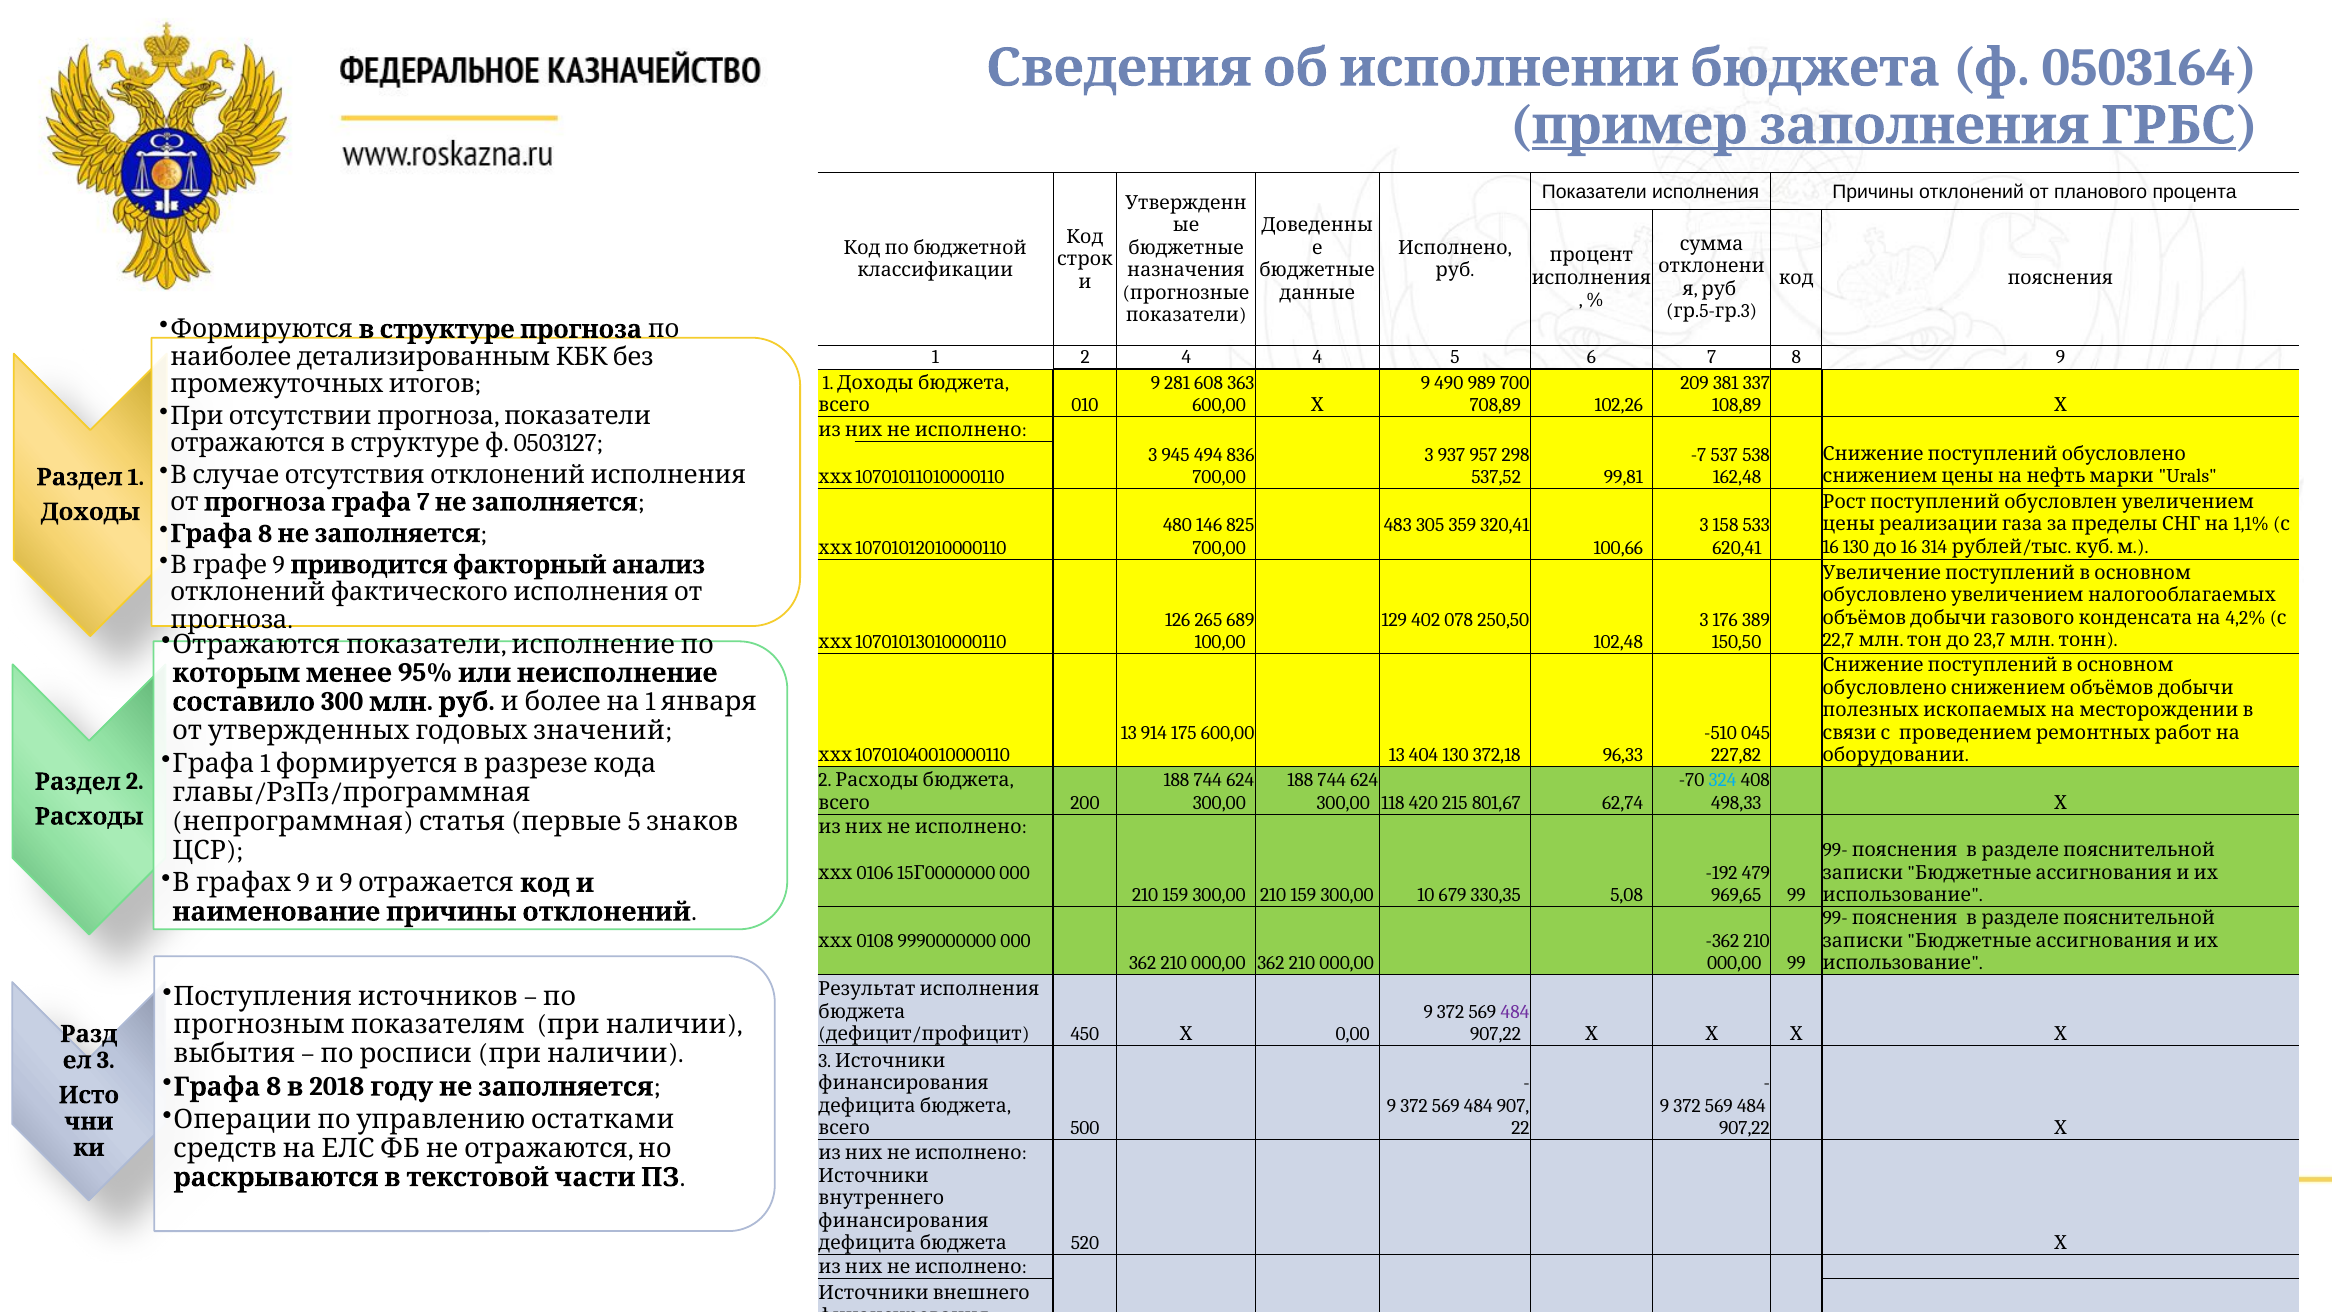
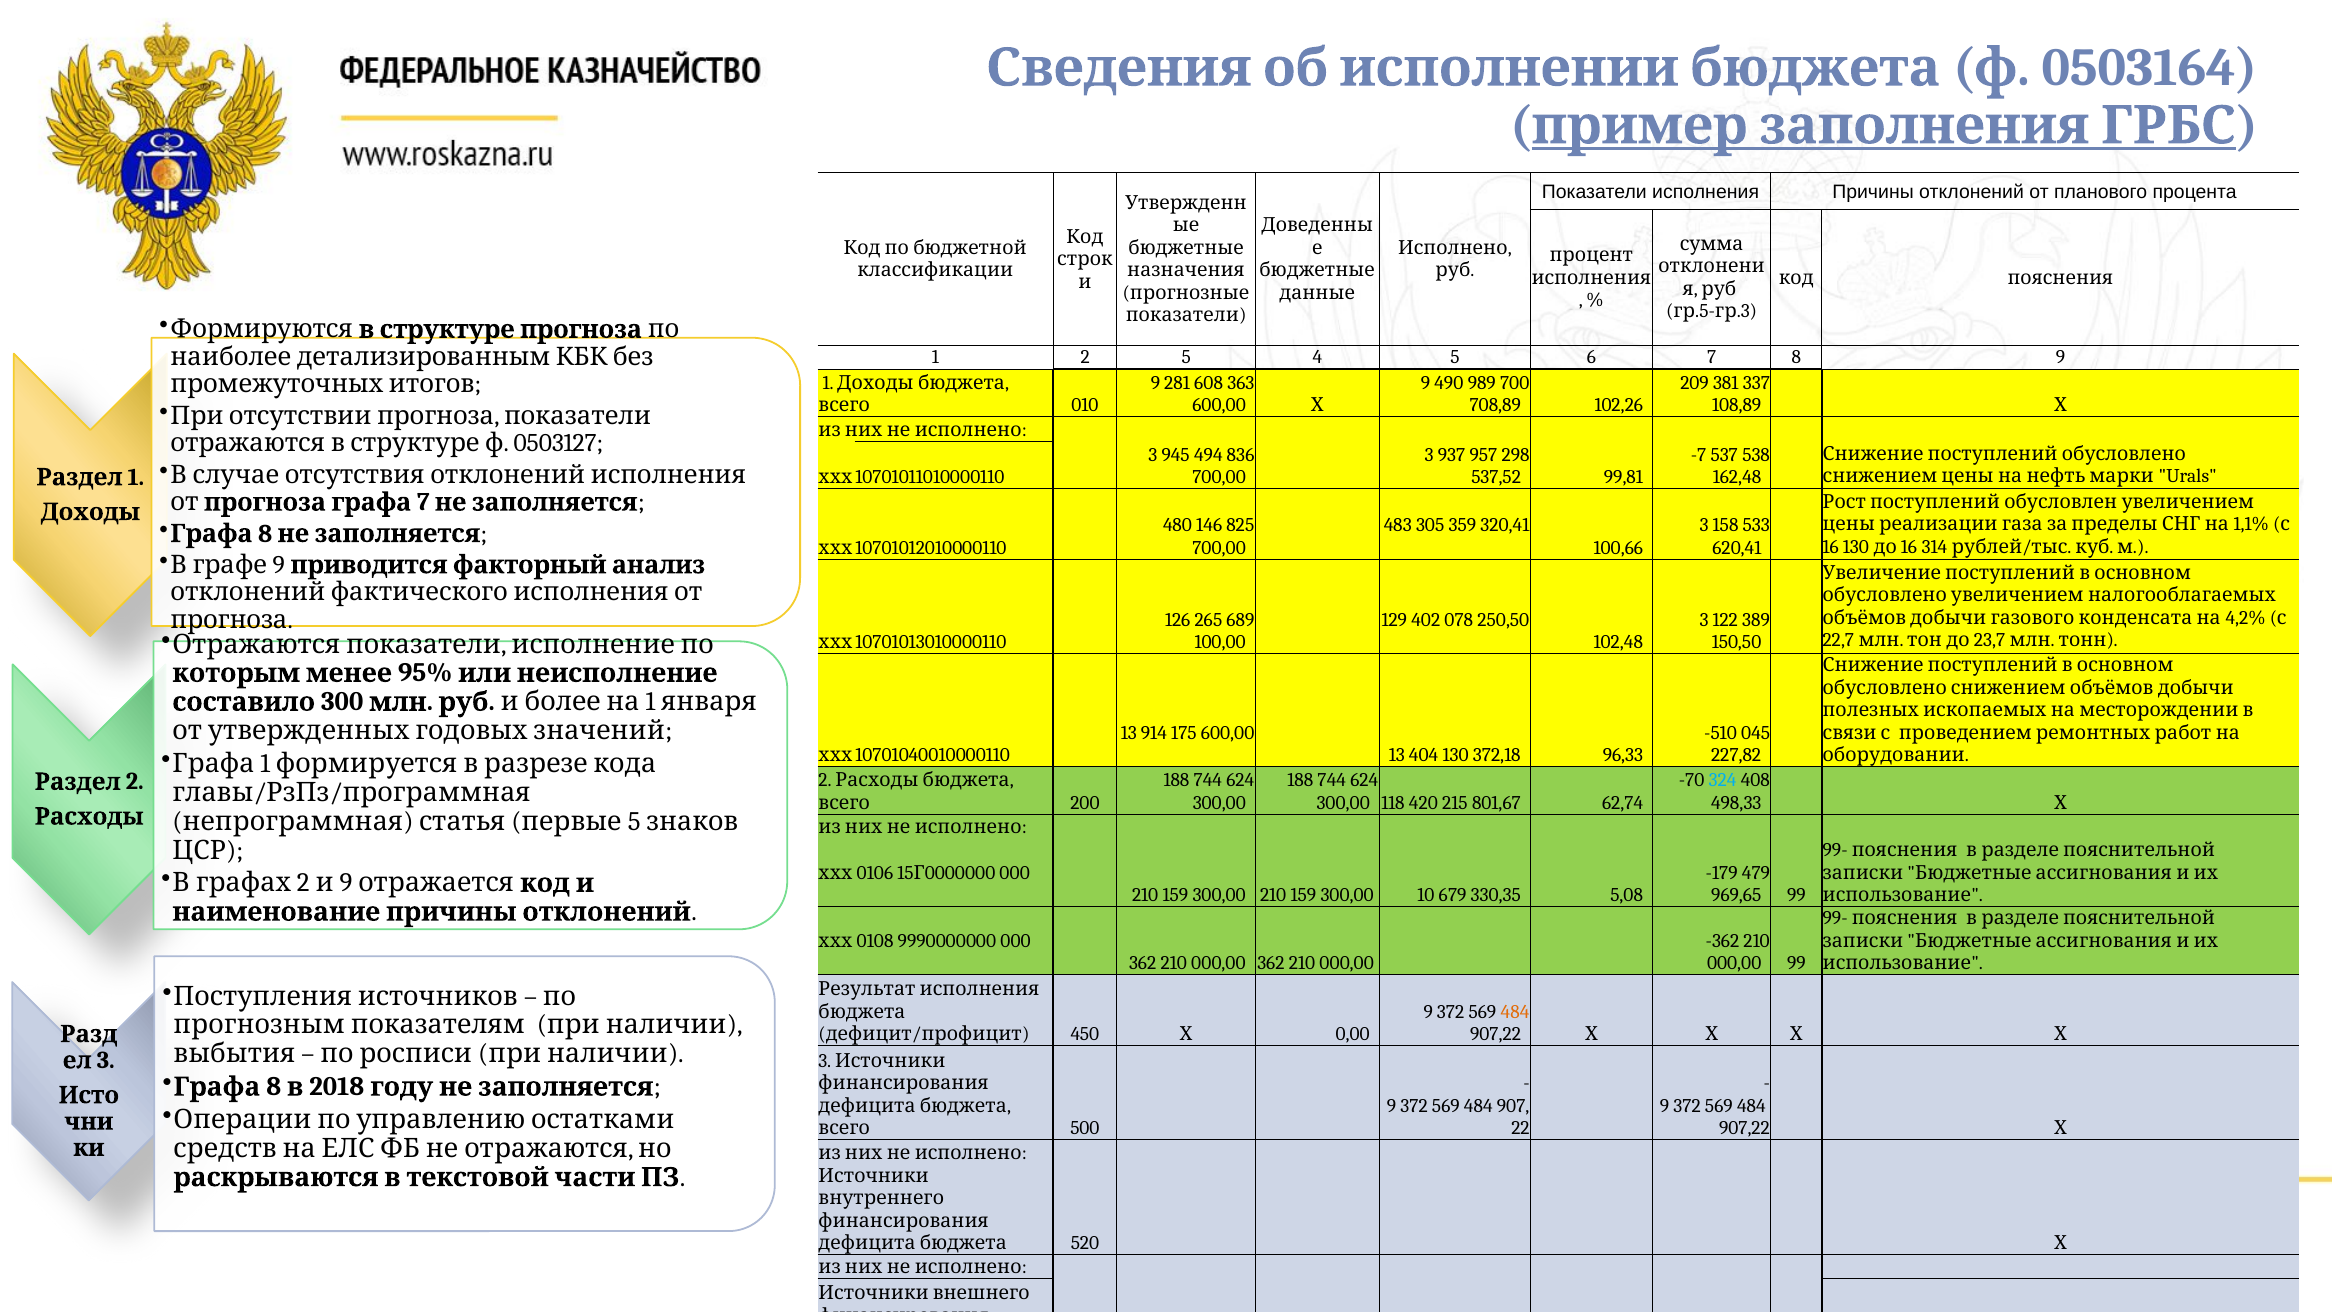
2 4: 4 -> 5
176: 176 -> 122
-192: -192 -> -179
9 at (303, 883): 9 -> 2
484 at (1515, 1012) colour: purple -> orange
